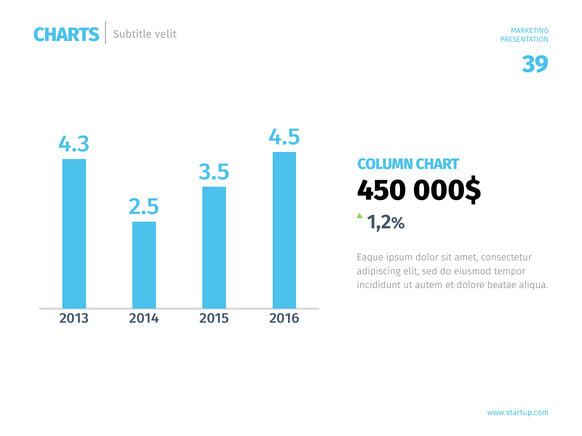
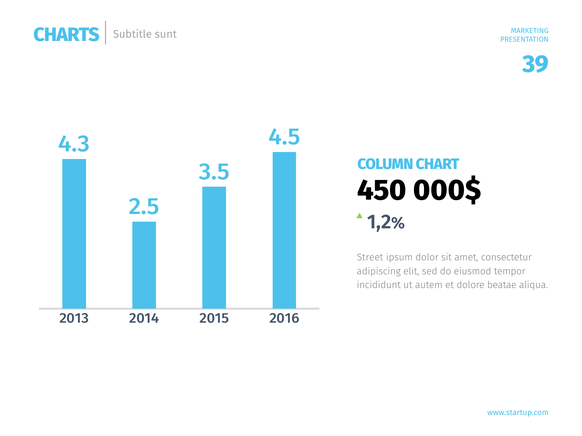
velit: velit -> sunt
Eaque: Eaque -> Street
